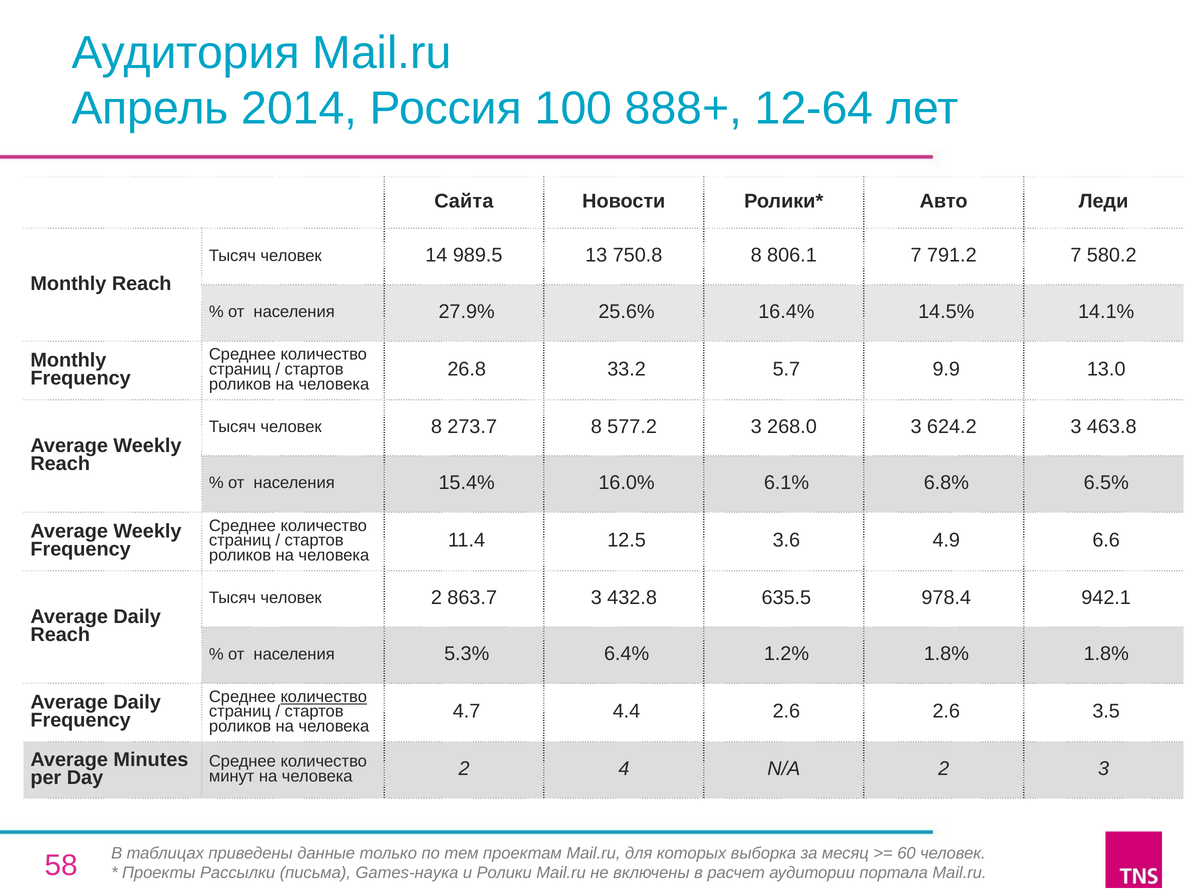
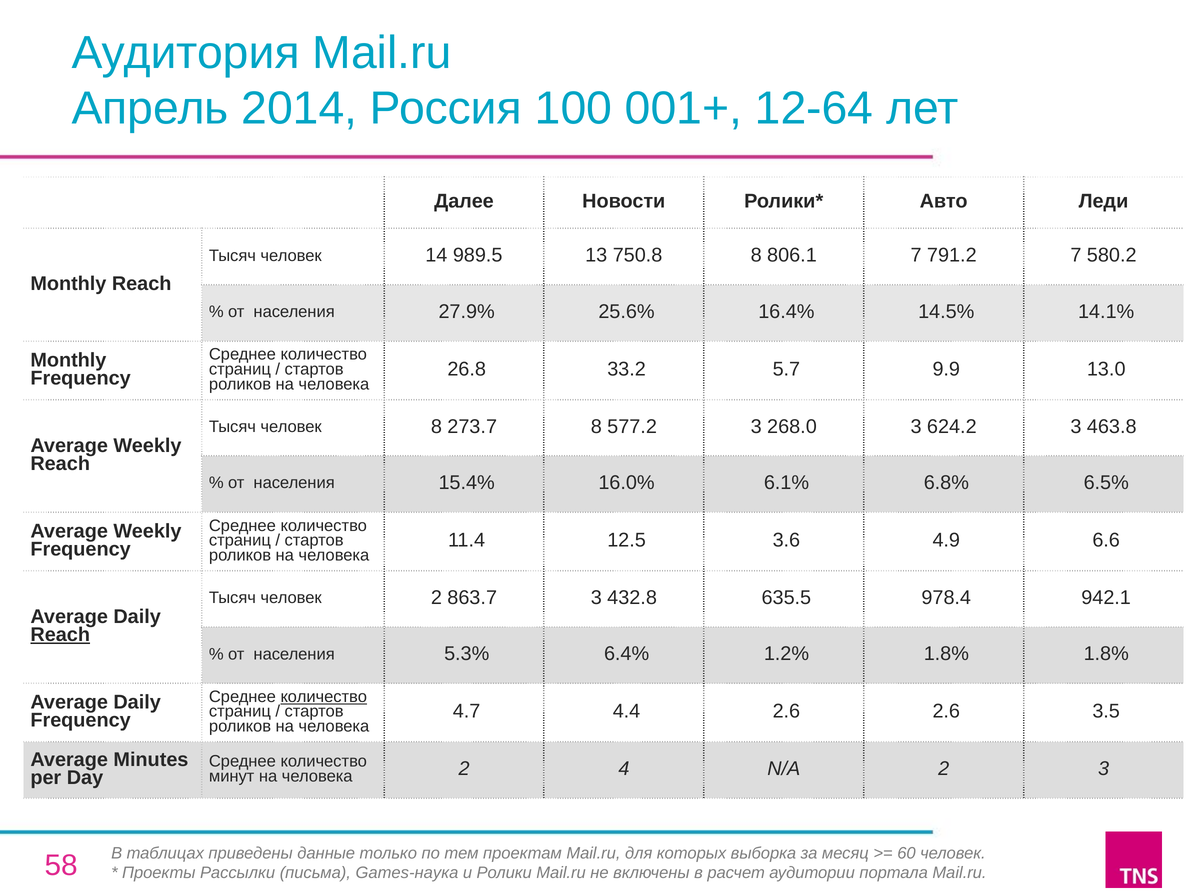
888+: 888+ -> 001+
Сайта: Сайта -> Далее
Reach at (60, 635) underline: none -> present
